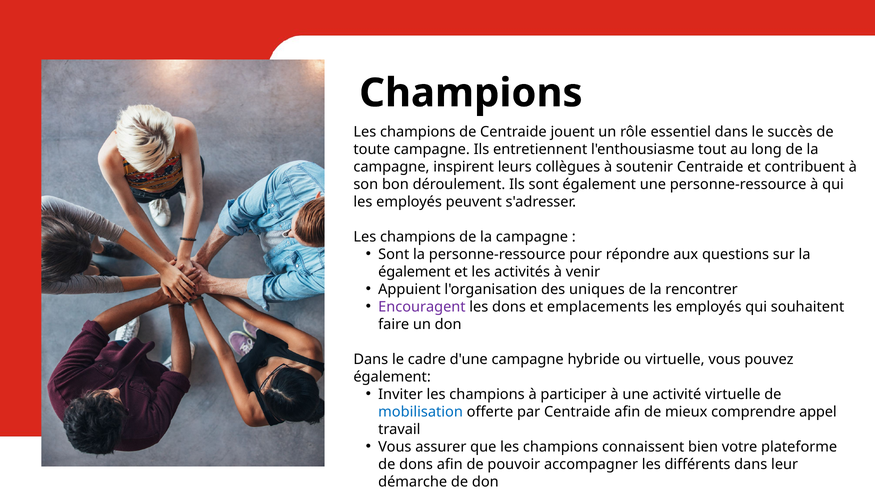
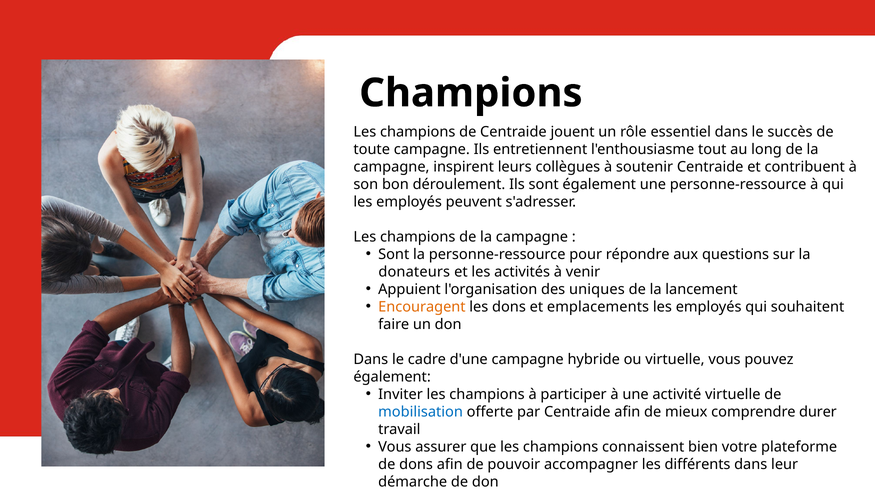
également at (414, 272): également -> donateurs
rencontrer: rencontrer -> lancement
Encouragent colour: purple -> orange
appel: appel -> durer
